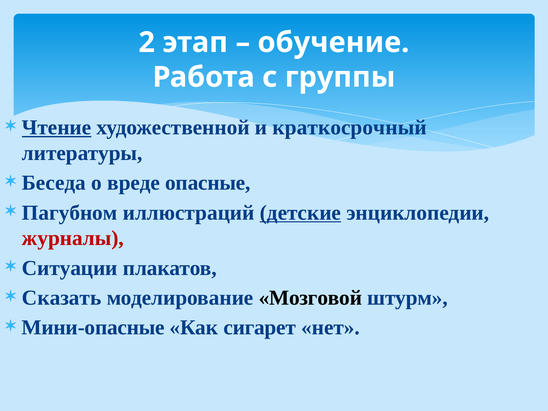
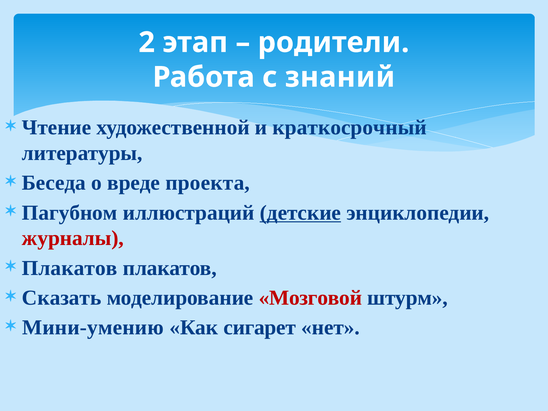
обучение: обучение -> родители
группы: группы -> знаний
Чтение underline: present -> none
опасные: опасные -> проекта
Ситуации at (70, 268): Ситуации -> Плакатов
Мозговой colour: black -> red
Мини-опасные: Мини-опасные -> Мини-умению
